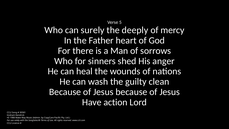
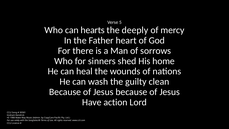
surely: surely -> hearts
anger: anger -> home
